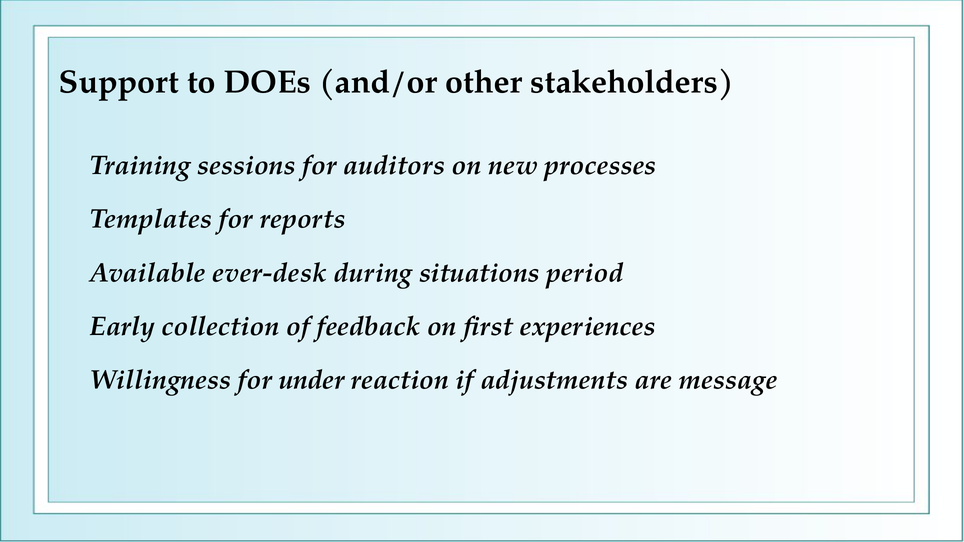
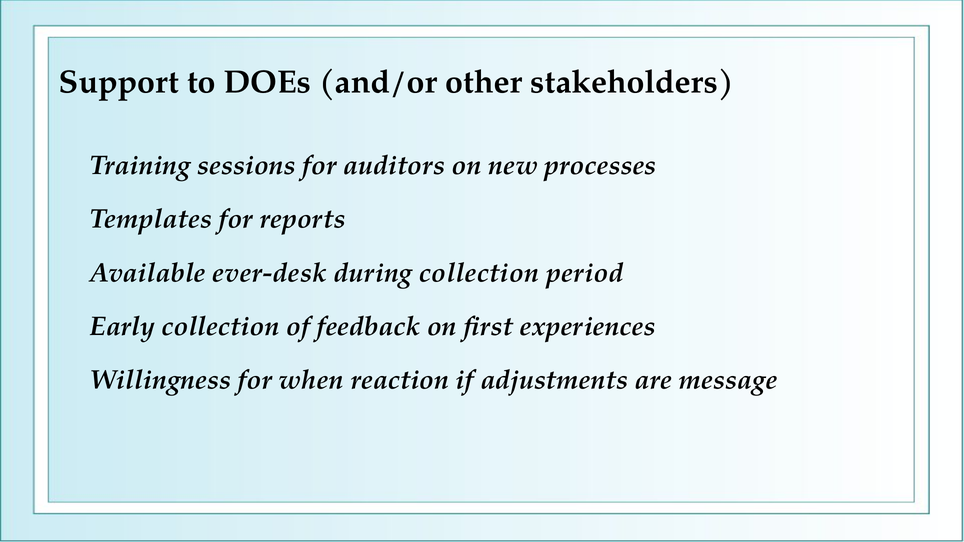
during situations: situations -> collection
under: under -> when
